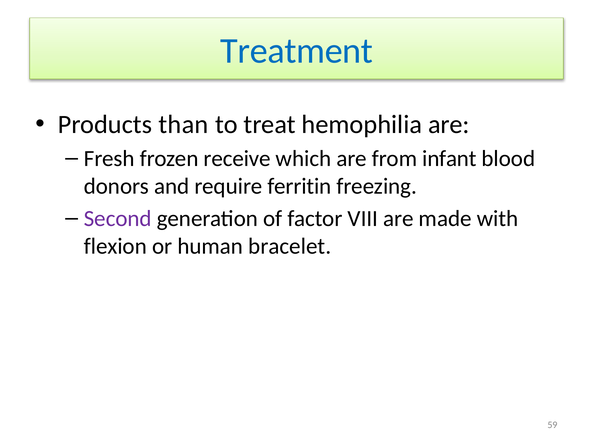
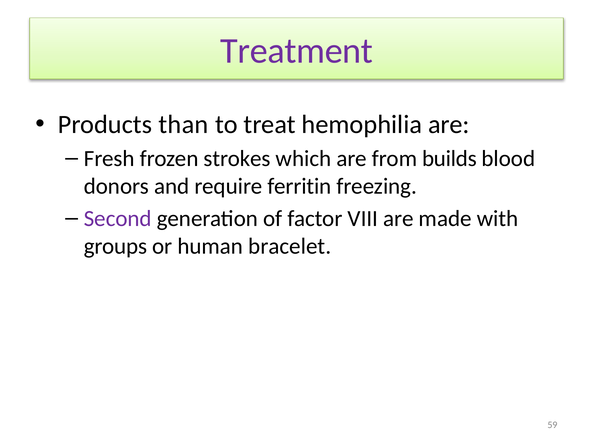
Treatment colour: blue -> purple
receive: receive -> strokes
infant: infant -> builds
flexion: flexion -> groups
